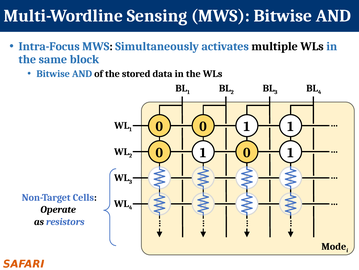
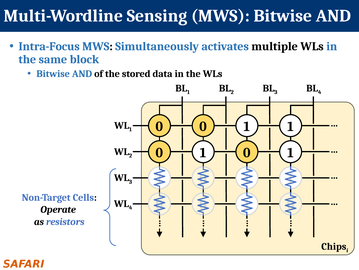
Mode: Mode -> Chips
